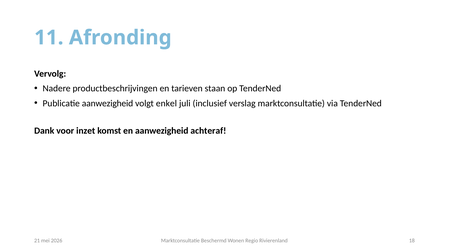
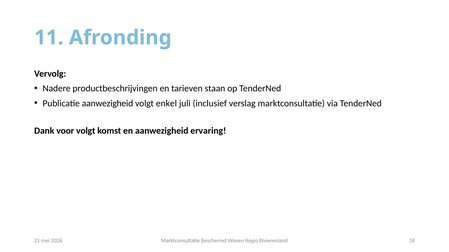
voor inzet: inzet -> volgt
achteraf: achteraf -> ervaring
